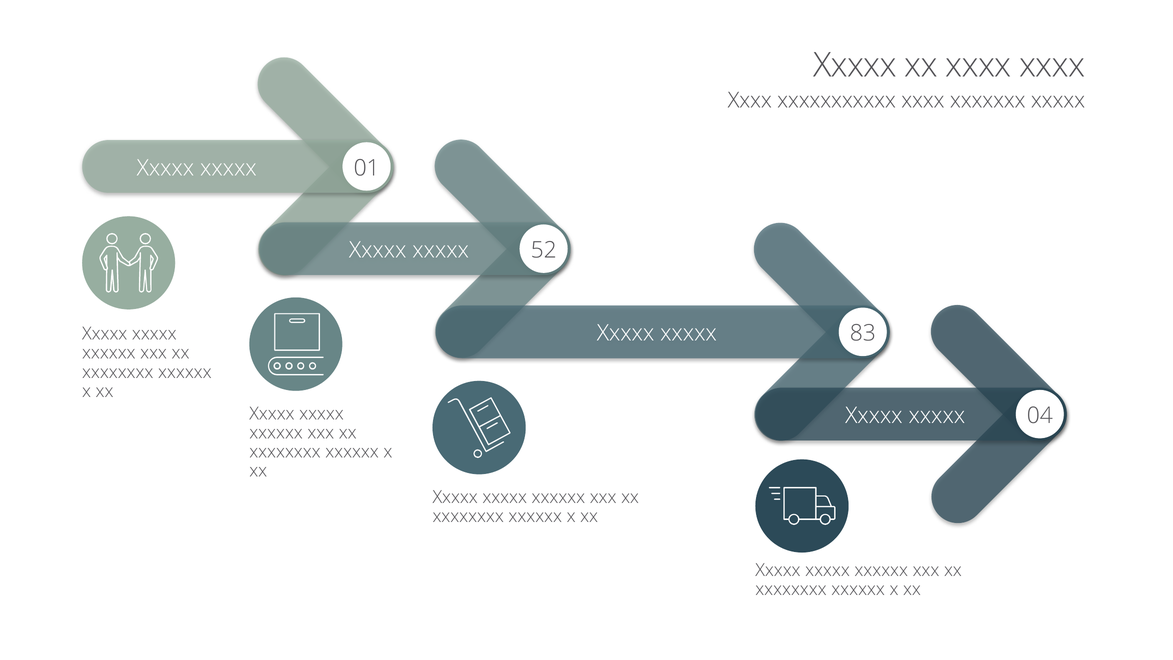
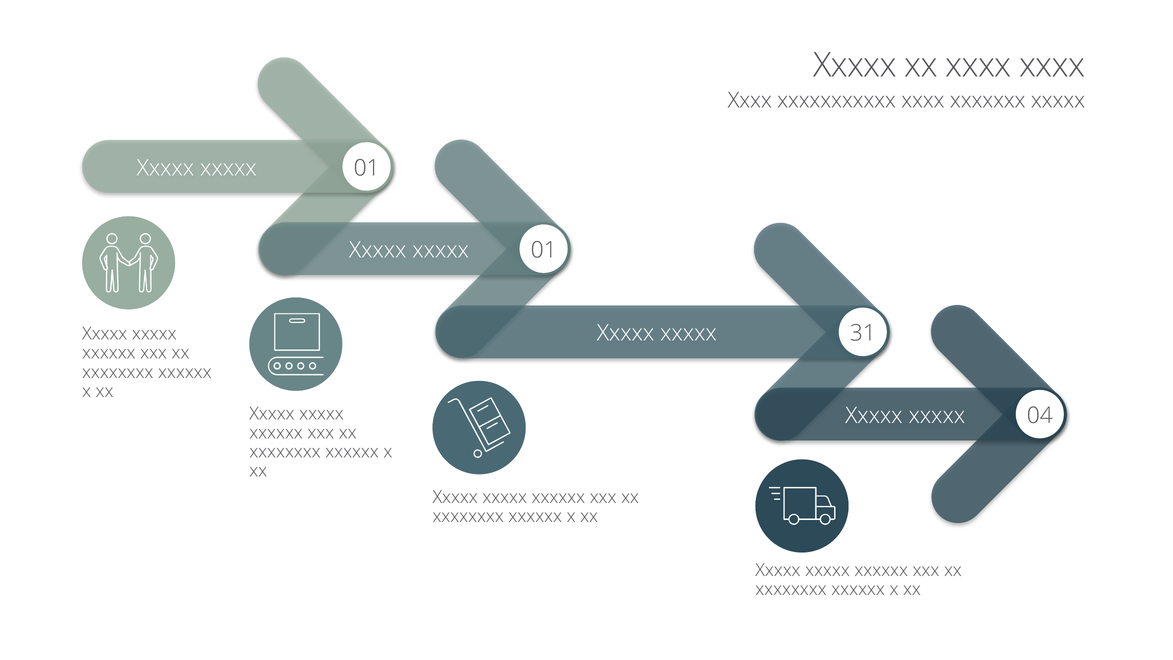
52 at (544, 250): 52 -> 01
83: 83 -> 31
